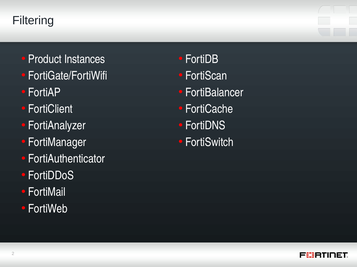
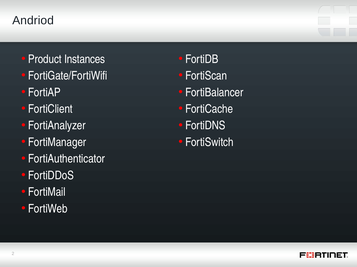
Filtering: Filtering -> Andriod
